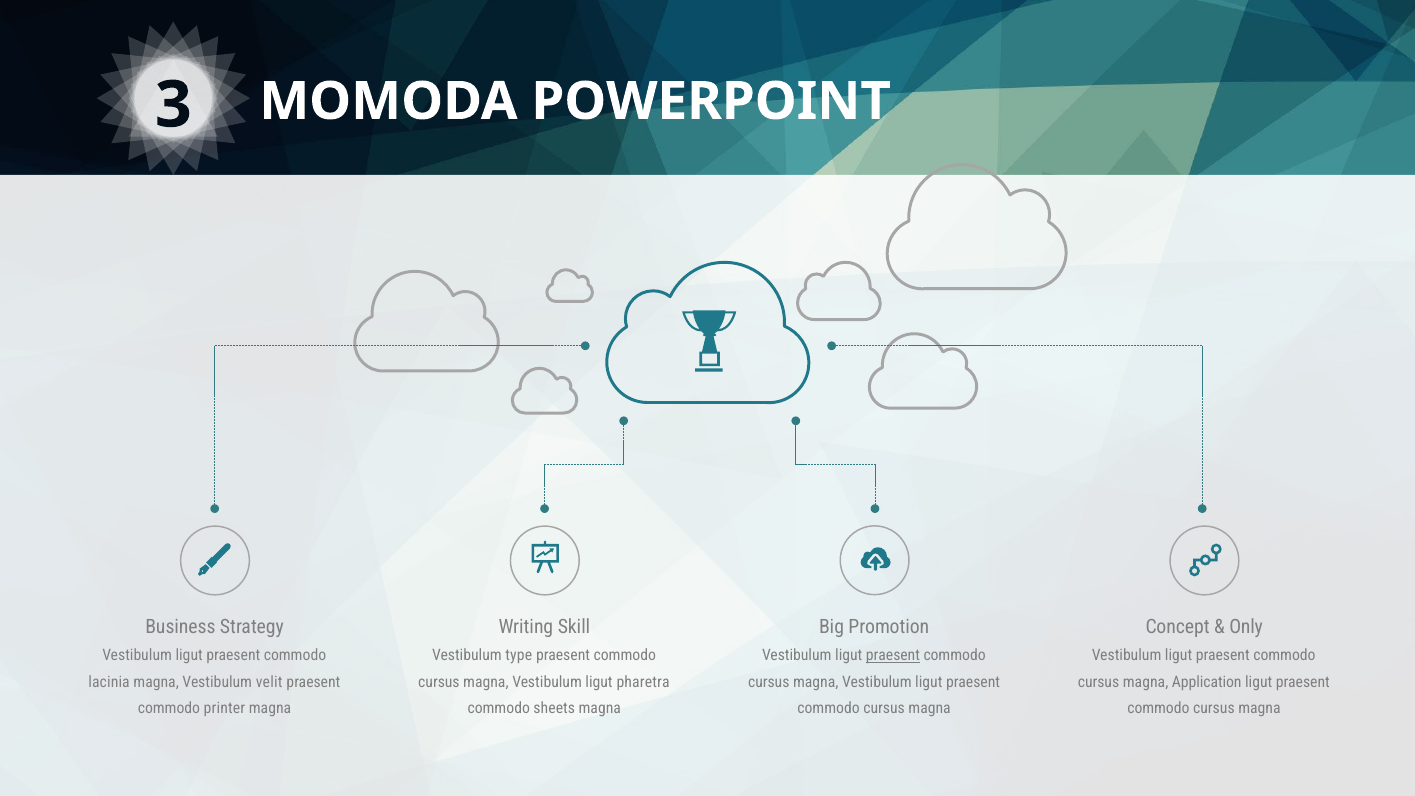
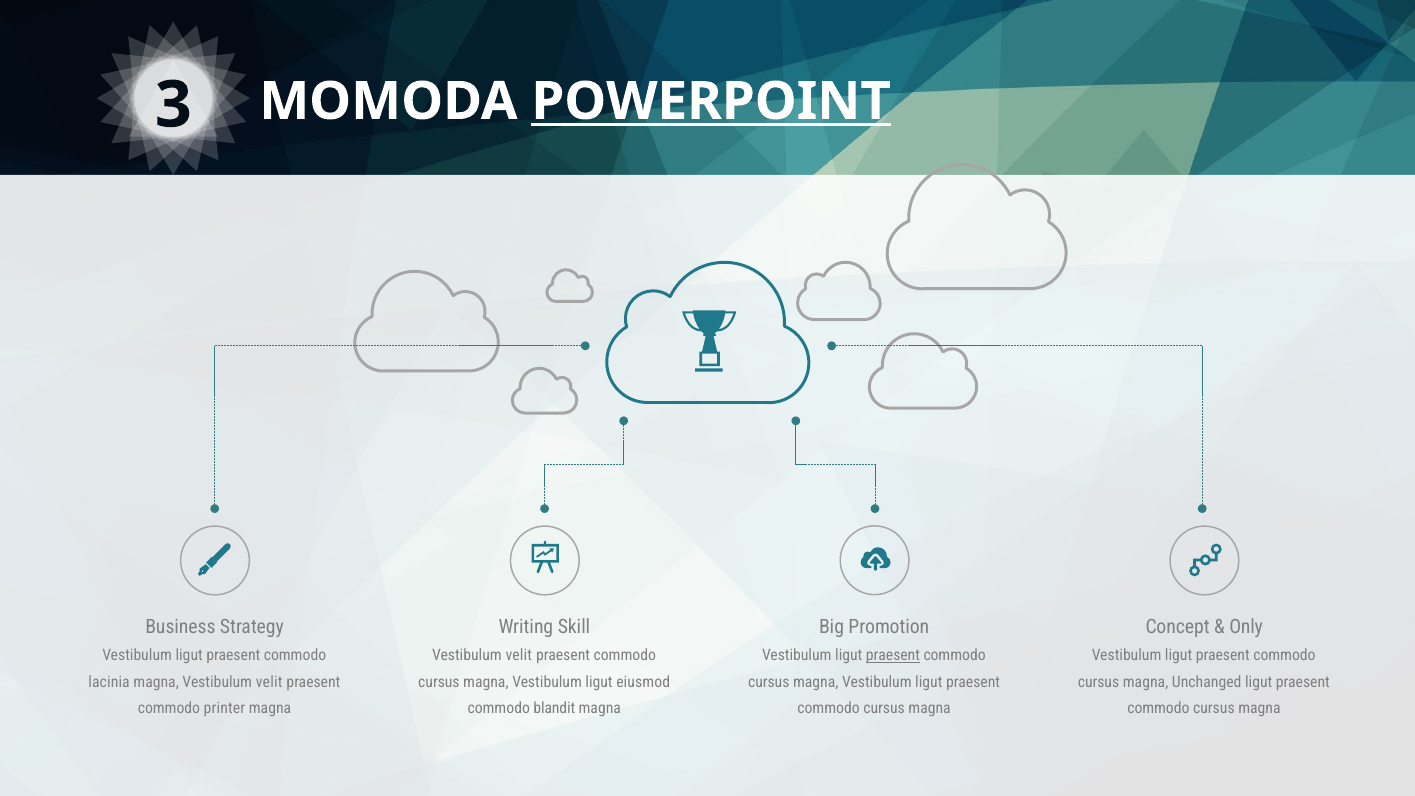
POWERPOINT underline: none -> present
type at (519, 656): type -> velit
pharetra: pharetra -> eiusmod
Application: Application -> Unchanged
sheets: sheets -> blandit
